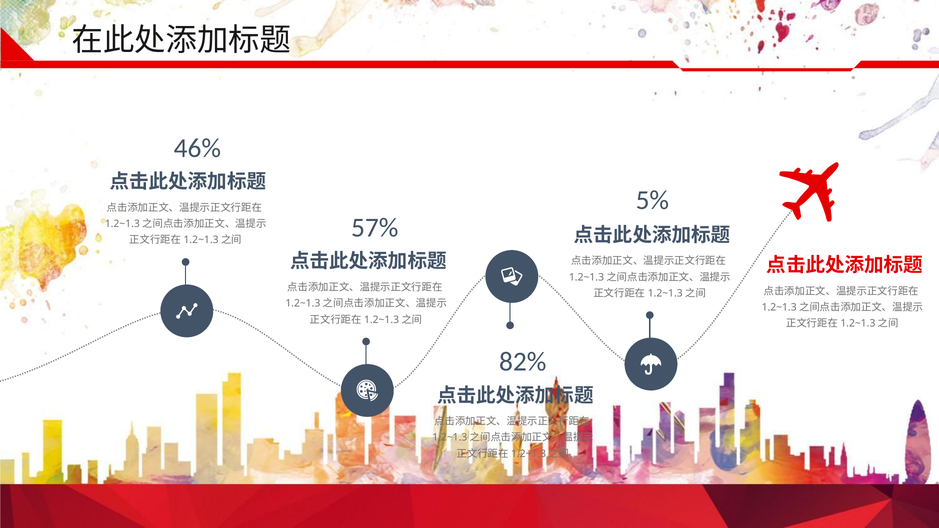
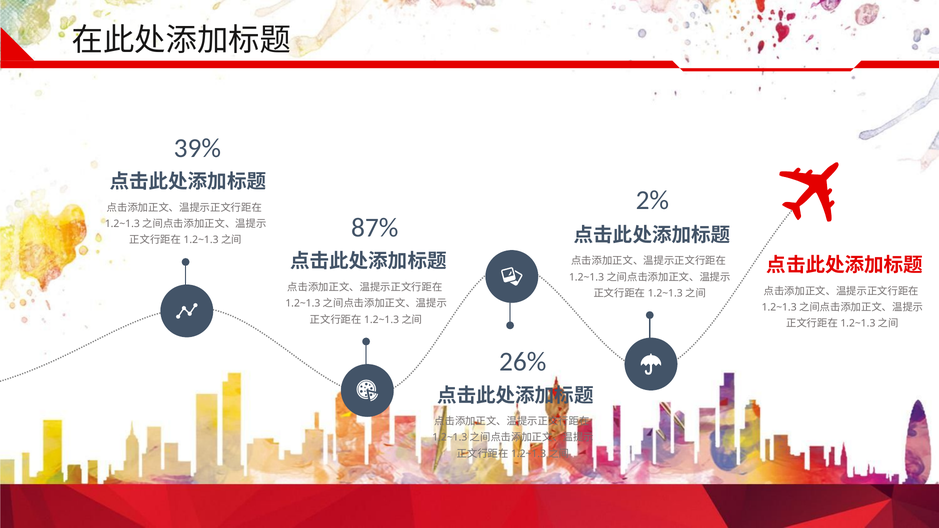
46%: 46% -> 39%
5%: 5% -> 2%
57%: 57% -> 87%
82%: 82% -> 26%
